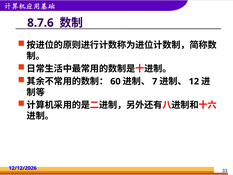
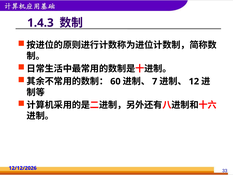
8.7.6: 8.7.6 -> 1.4.3
